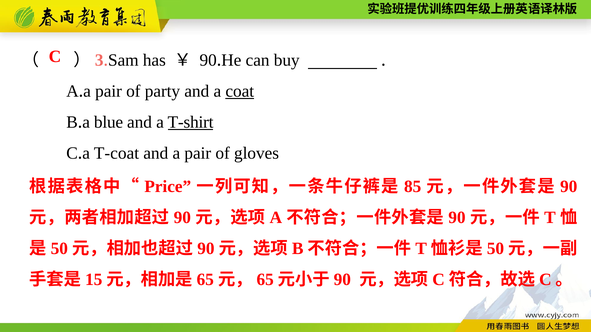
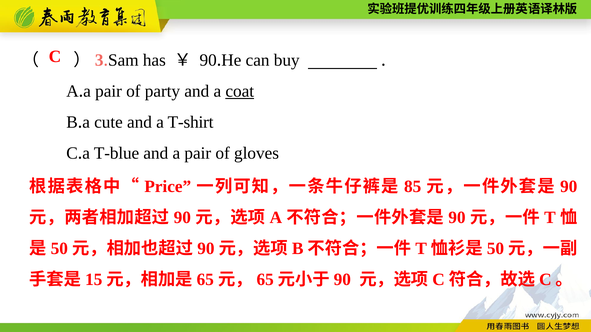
blue: blue -> cute
T-shirt underline: present -> none
T-coat: T-coat -> T-blue
